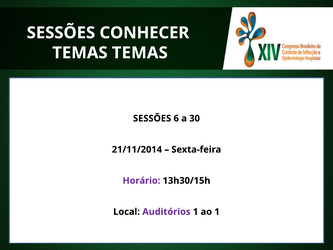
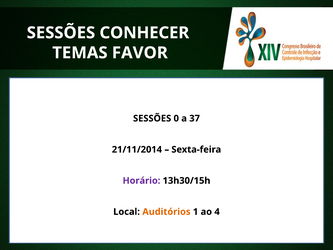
TEMAS TEMAS: TEMAS -> FAVOR
6: 6 -> 0
30: 30 -> 37
Auditórios colour: purple -> orange
ao 1: 1 -> 4
